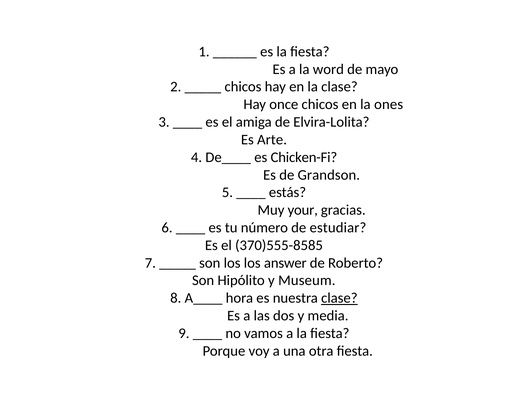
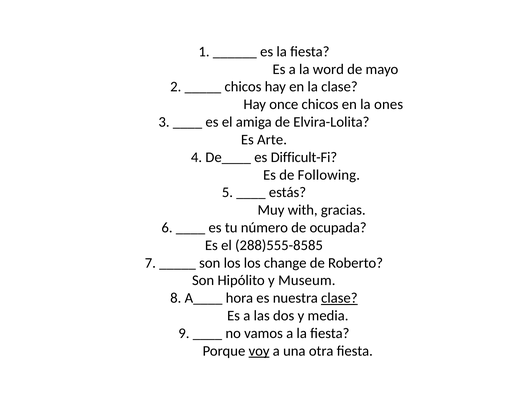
Chicken-Fi: Chicken-Fi -> Difficult-Fi
Grandson: Grandson -> Following
your: your -> with
estudiar: estudiar -> ocupada
370)555-8585: 370)555-8585 -> 288)555-8585
answer: answer -> change
voy underline: none -> present
